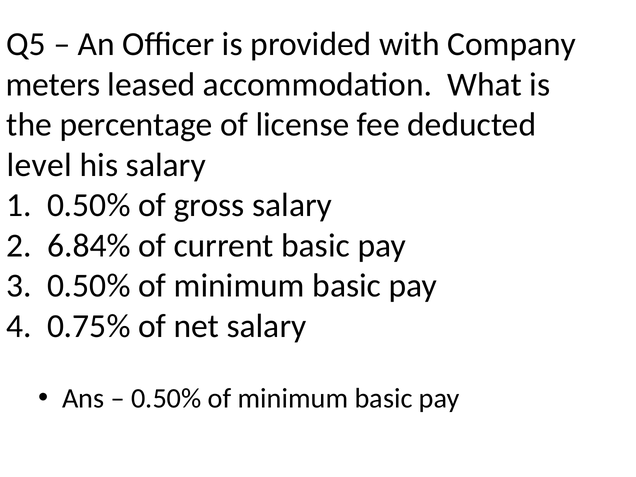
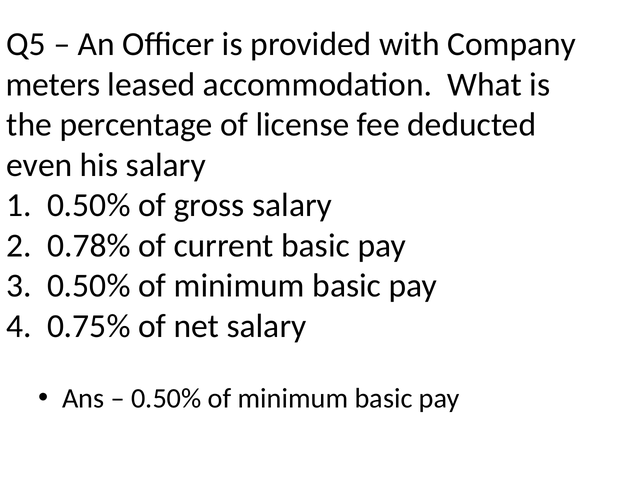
level: level -> even
6.84%: 6.84% -> 0.78%
